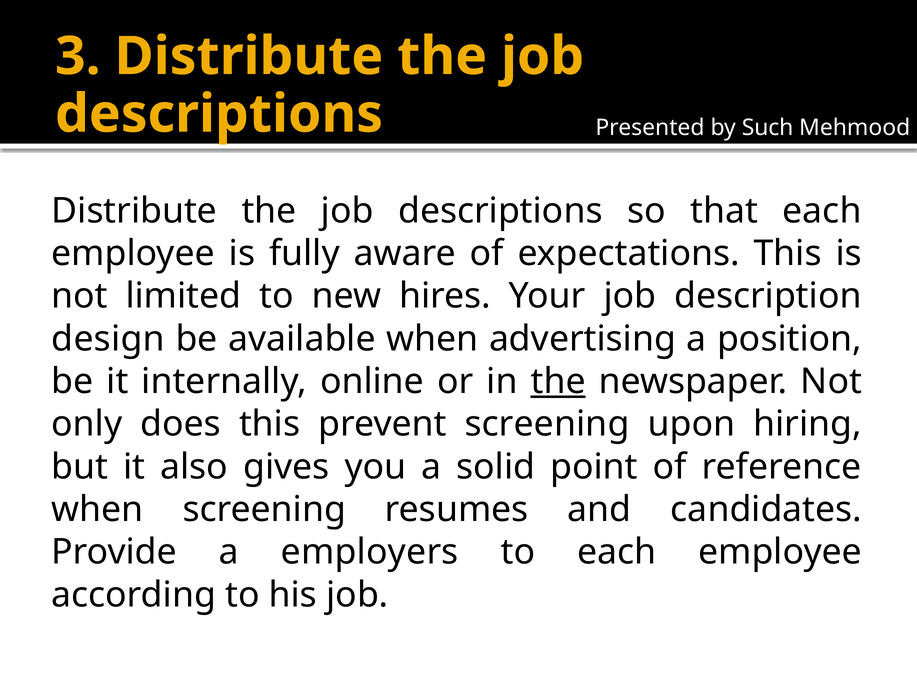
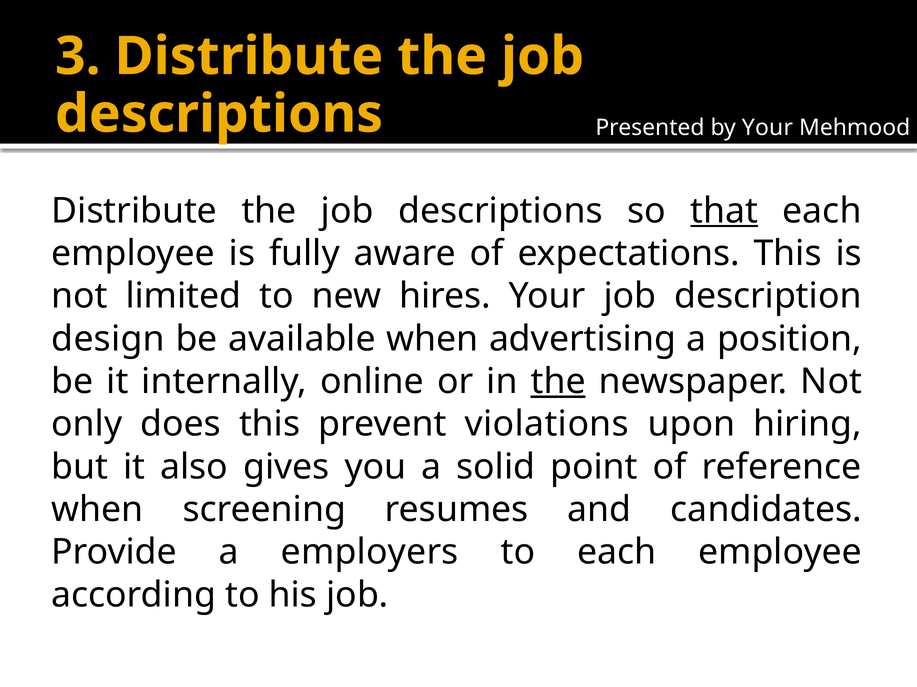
by Such: Such -> Your
that underline: none -> present
prevent screening: screening -> violations
